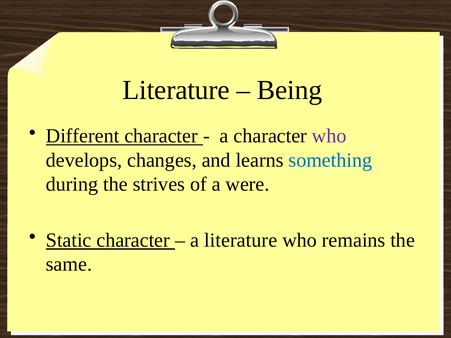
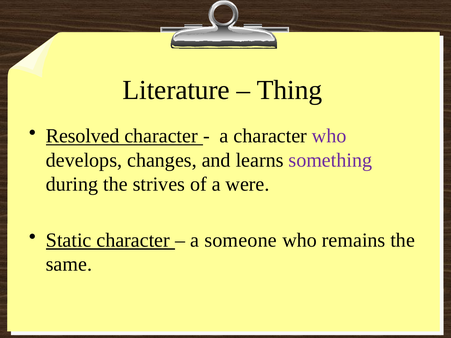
Being: Being -> Thing
Different: Different -> Resolved
something colour: blue -> purple
a literature: literature -> someone
